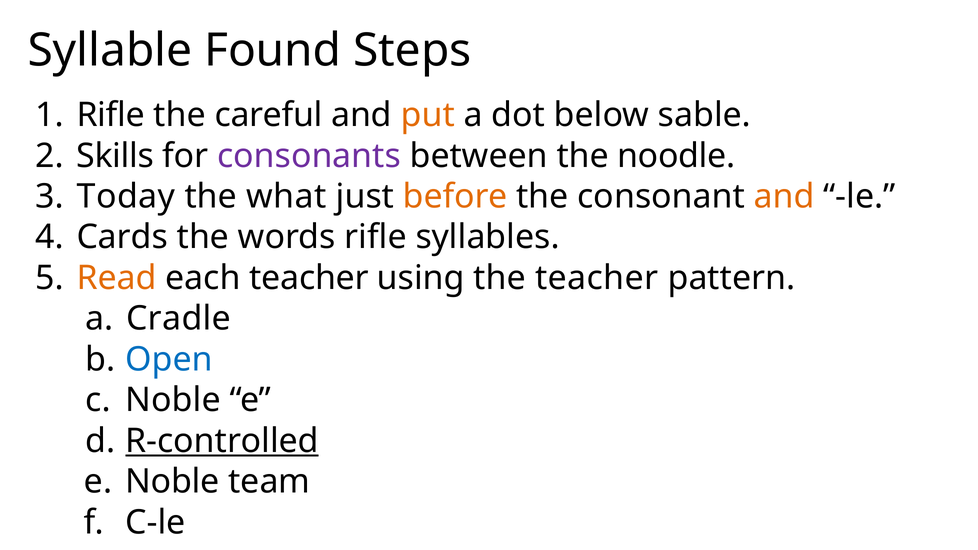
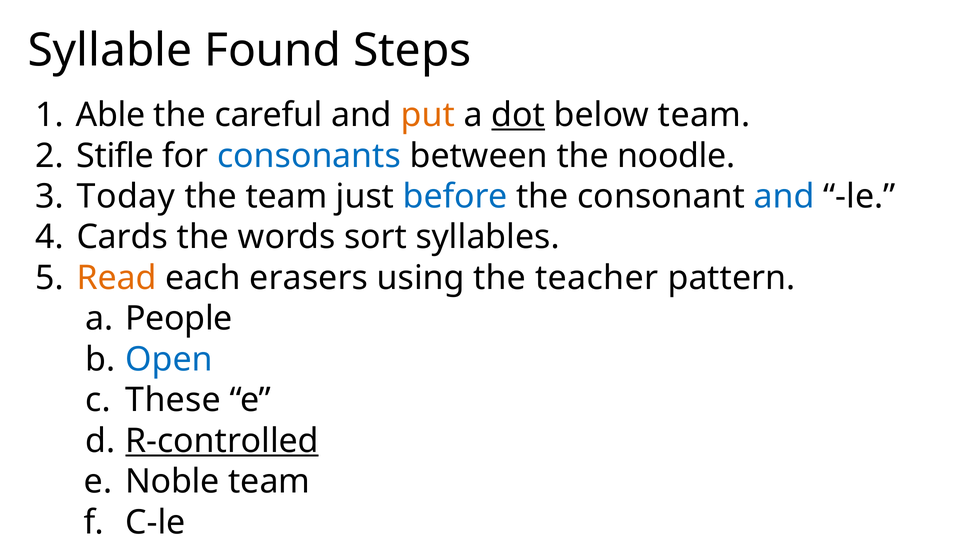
Rifle at (111, 115): Rifle -> Able
dot underline: none -> present
below sable: sable -> team
Skills: Skills -> Stifle
consonants colour: purple -> blue
the what: what -> team
before colour: orange -> blue
and at (784, 197) colour: orange -> blue
words rifle: rifle -> sort
each teacher: teacher -> erasers
Cradle: Cradle -> People
Noble at (173, 400): Noble -> These
